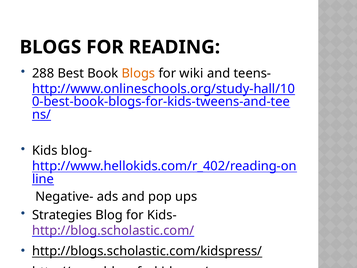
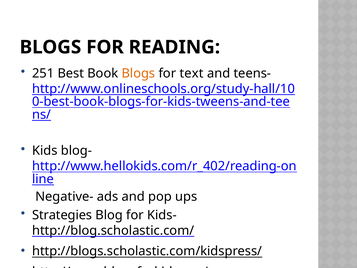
288: 288 -> 251
wiki: wiki -> text
http://blog.scholastic.com/ colour: purple -> black
